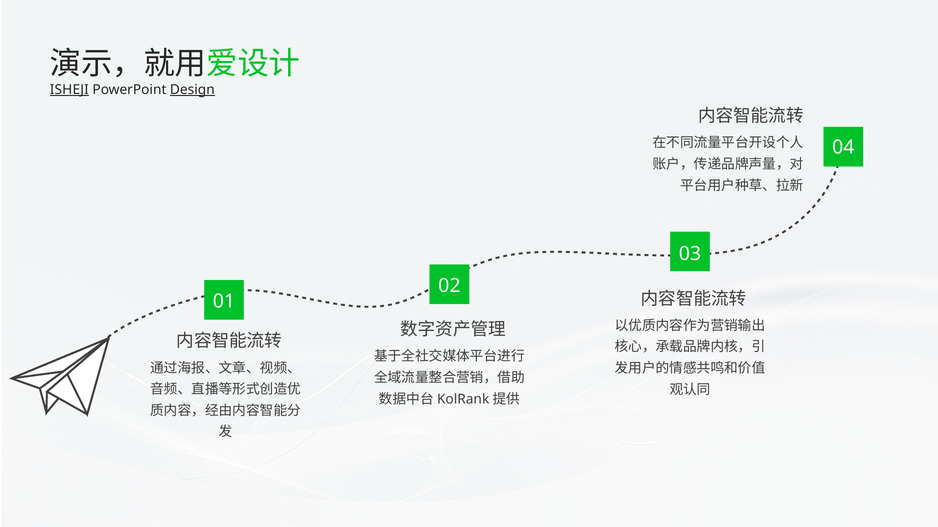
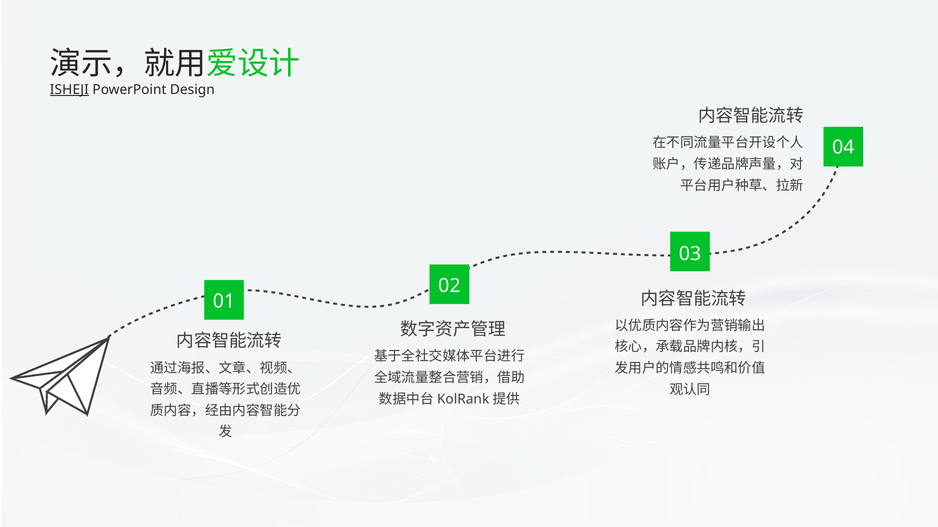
Design underline: present -> none
